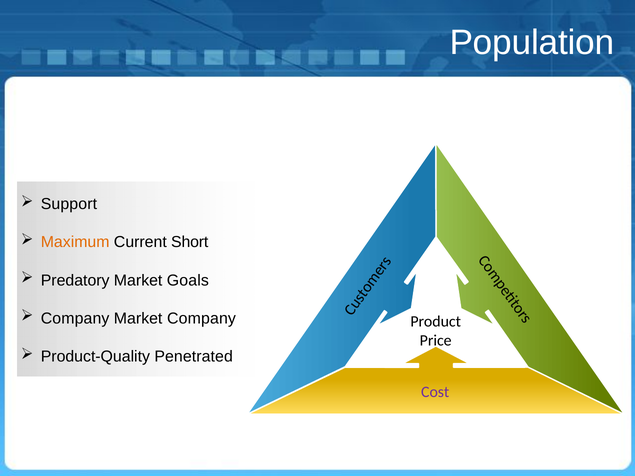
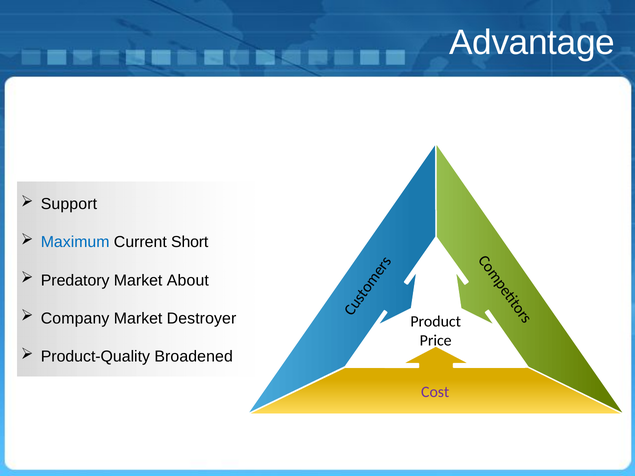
Population: Population -> Advantage
Maximum colour: orange -> blue
Goals: Goals -> About
Market Company: Company -> Destroyer
Penetrated: Penetrated -> Broadened
